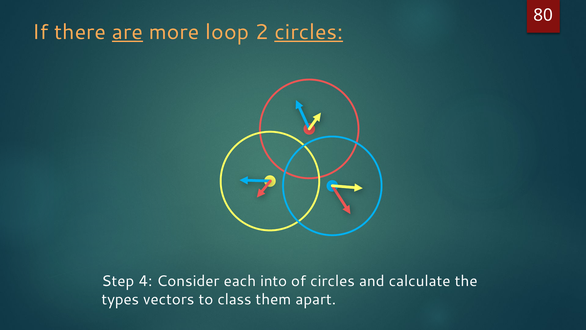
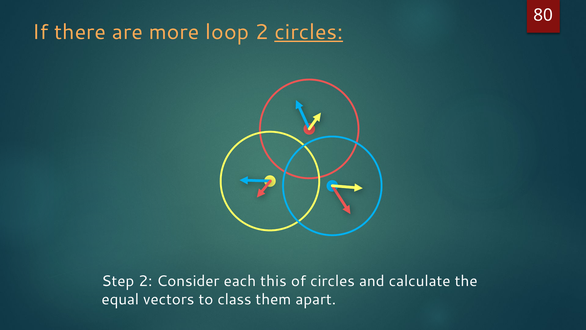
are underline: present -> none
Step 4: 4 -> 2
into: into -> this
types: types -> equal
